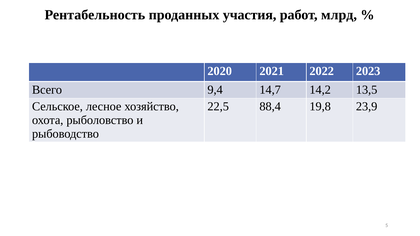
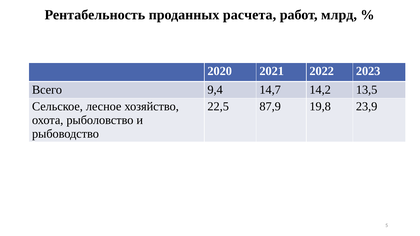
участия: участия -> расчета
88,4: 88,4 -> 87,9
